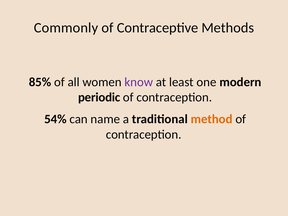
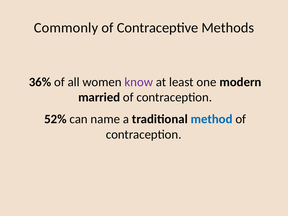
85%: 85% -> 36%
periodic: periodic -> married
54%: 54% -> 52%
method colour: orange -> blue
